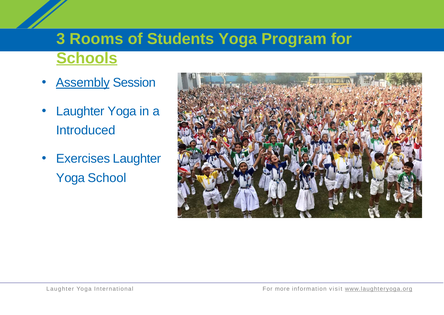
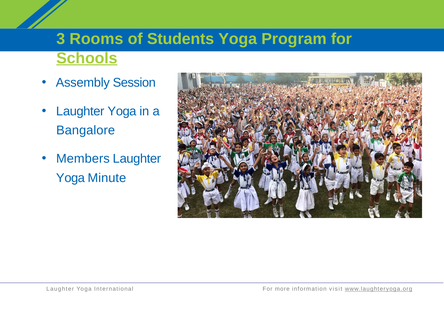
Assembly underline: present -> none
Introduced: Introduced -> Bangalore
Exercises: Exercises -> Members
School: School -> Minute
